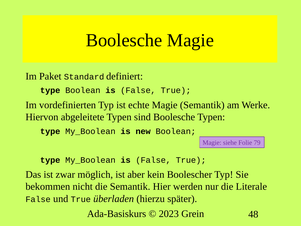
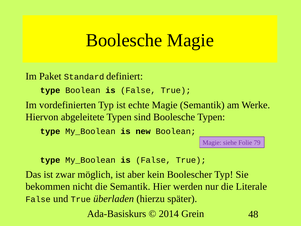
2023: 2023 -> 2014
